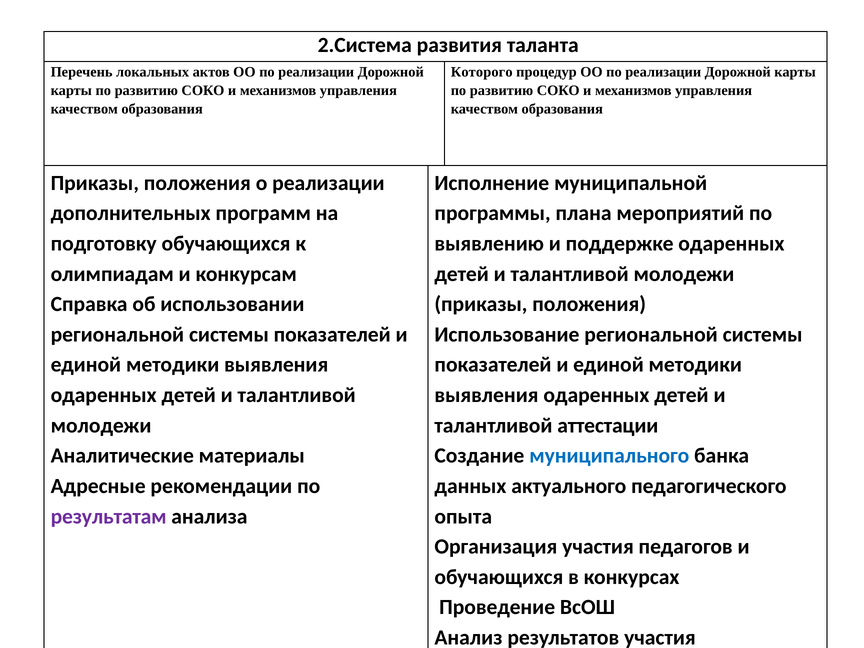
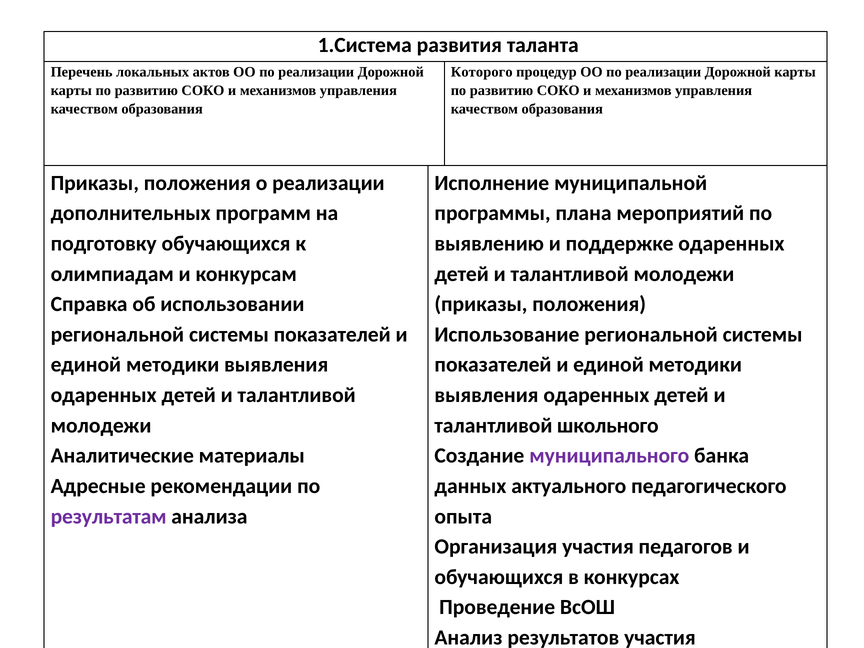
2.Система: 2.Система -> 1.Система
аттестации: аттестации -> школьного
муниципального colour: blue -> purple
